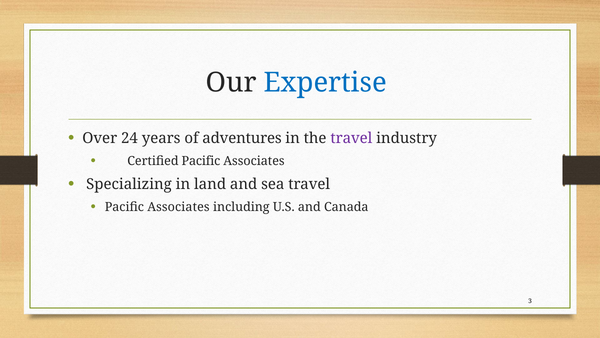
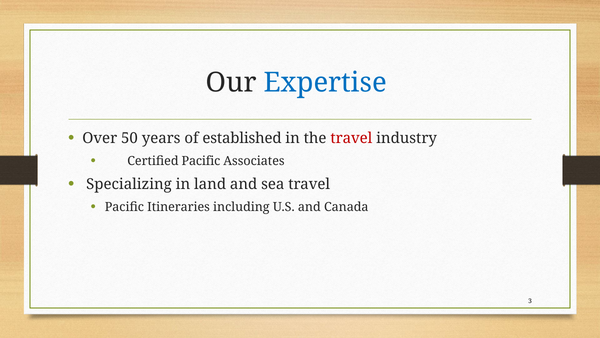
24: 24 -> 50
adventures: adventures -> established
travel at (351, 138) colour: purple -> red
Associates at (178, 207): Associates -> Itineraries
